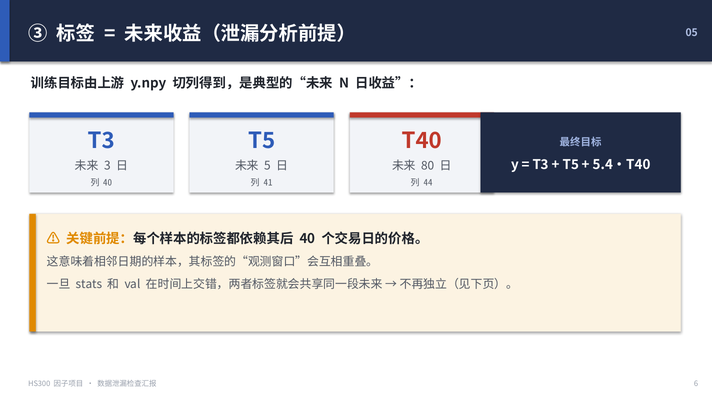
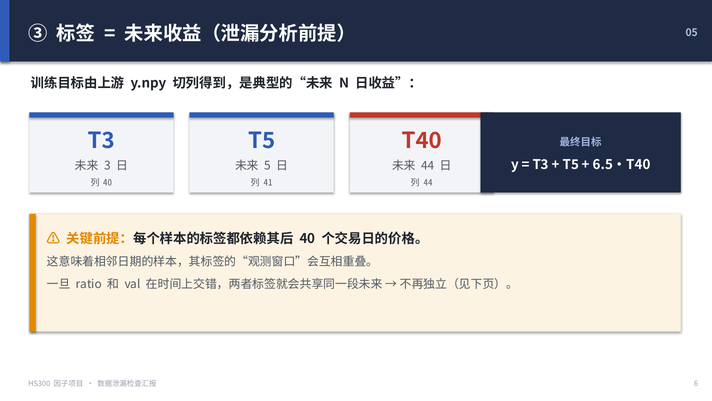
5.4·T40: 5.4·T40 -> 6.5·T40
80 at (428, 165): 80 -> 44
stats: stats -> ratio
